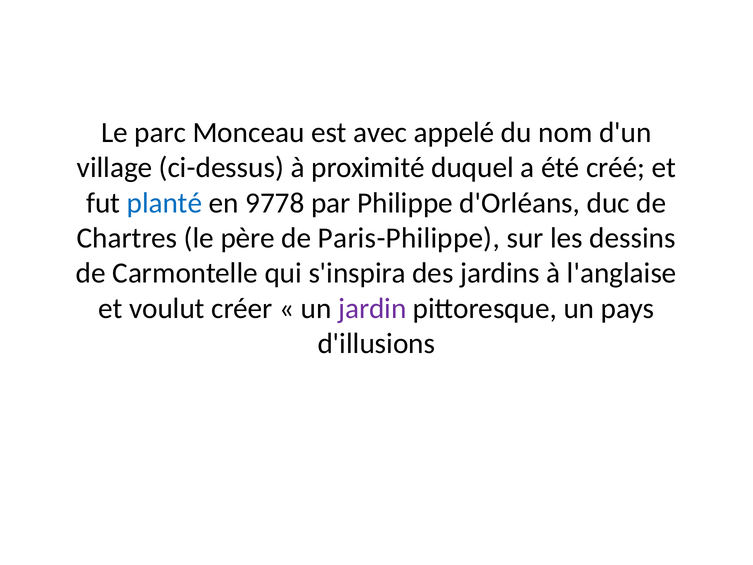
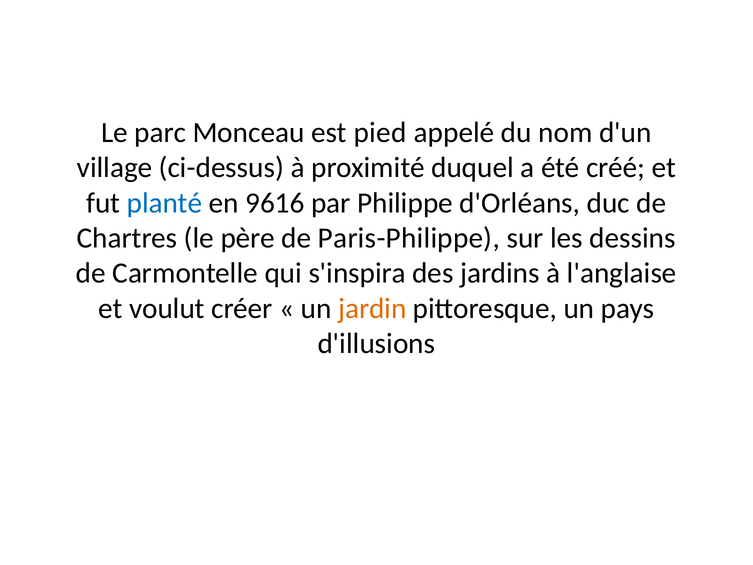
avec: avec -> pied
9778: 9778 -> 9616
jardin colour: purple -> orange
